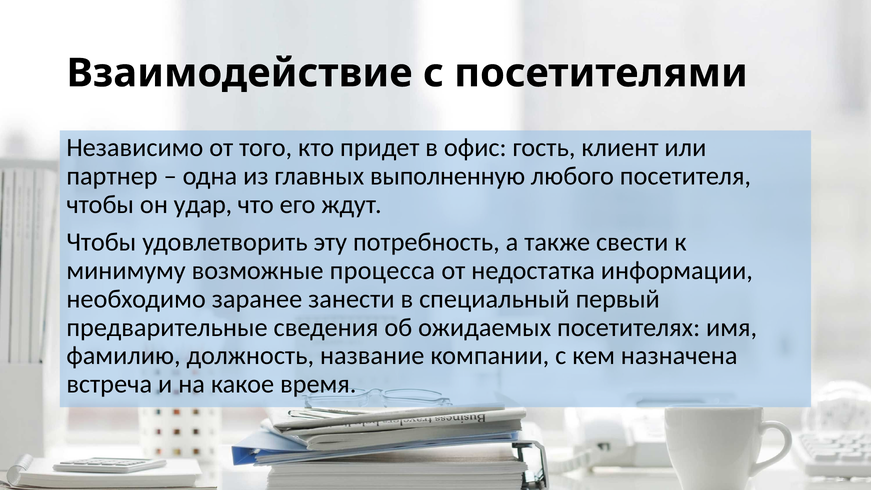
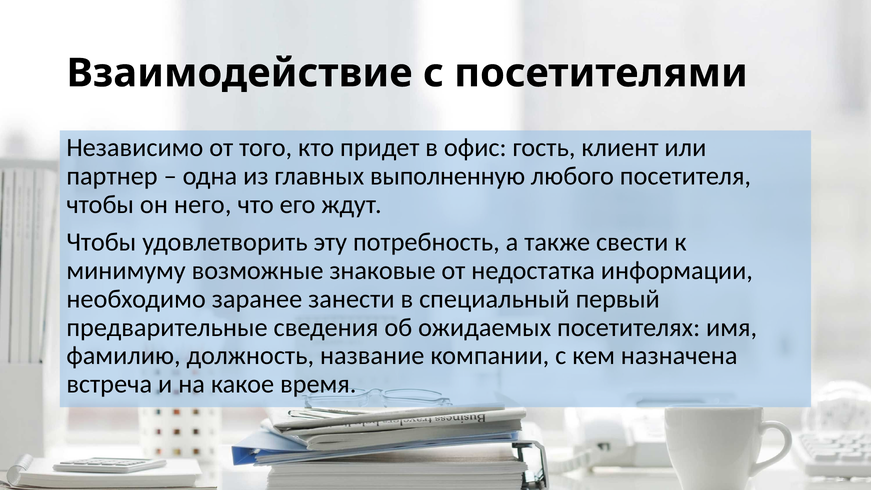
удар: удар -> него
процесса: процесса -> знаковые
